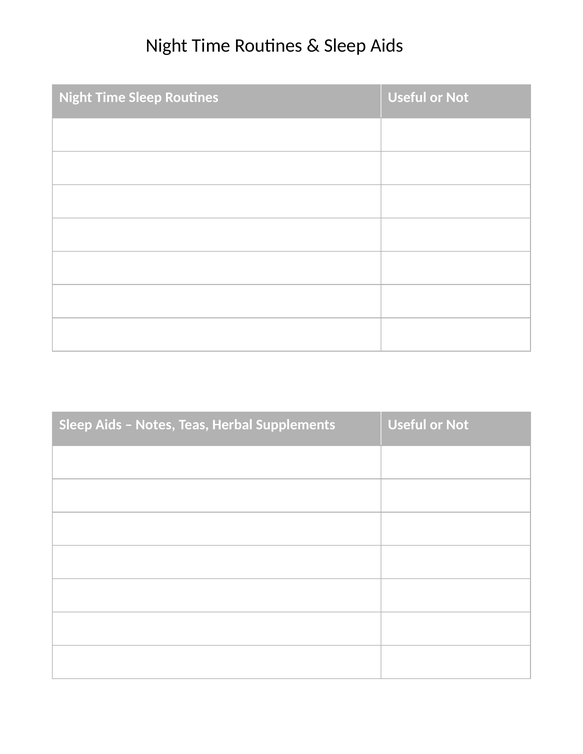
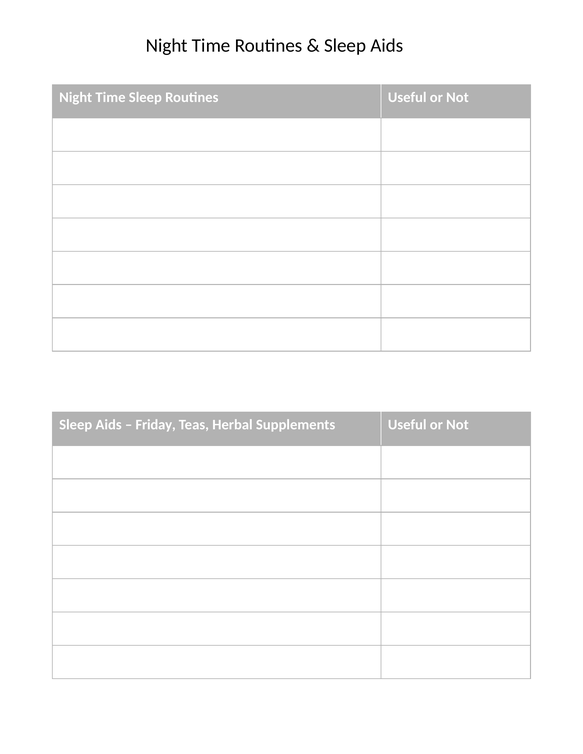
Notes: Notes -> Friday
